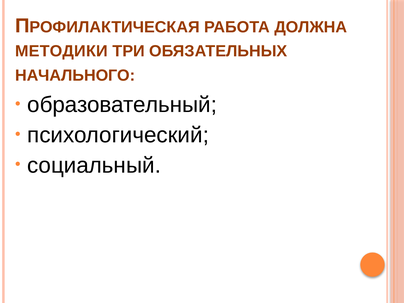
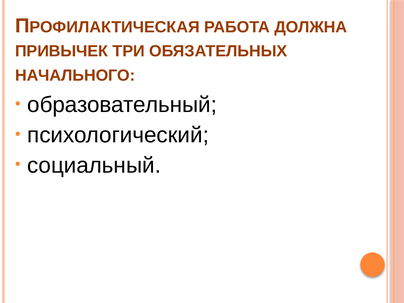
МЕТОДИКИ: МЕТОДИКИ -> ПРИВЫЧЕК
